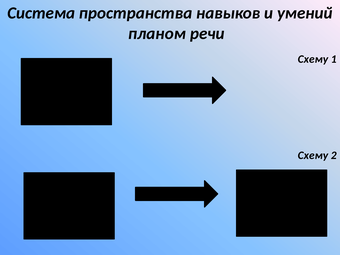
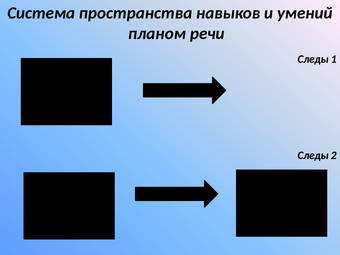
Схему at (313, 59): Схему -> Следы
Схему at (313, 155): Схему -> Следы
